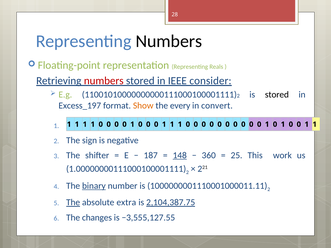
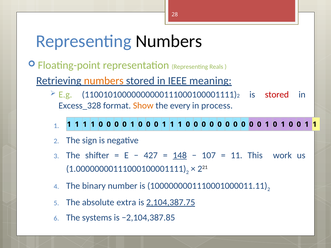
numbers at (104, 81) colour: red -> orange
consider: consider -> meaning
stored at (277, 95) colour: black -> red
Excess_197: Excess_197 -> Excess_328
convert: convert -> process
187: 187 -> 427
360: 360 -> 107
25: 25 -> 11
binary underline: present -> none
The at (73, 203) underline: present -> none
changes: changes -> systems
−3,555,127.55: −3,555,127.55 -> −2,104,387.85
